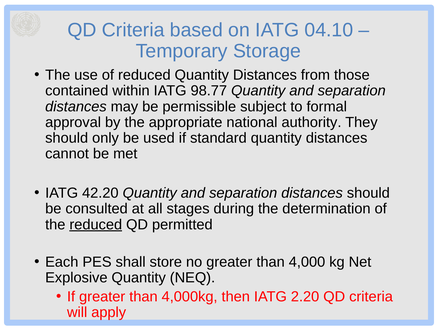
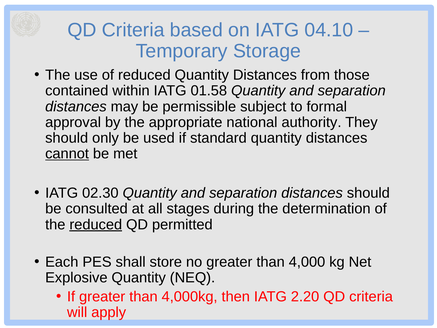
98.77: 98.77 -> 01.58
cannot underline: none -> present
42.20: 42.20 -> 02.30
